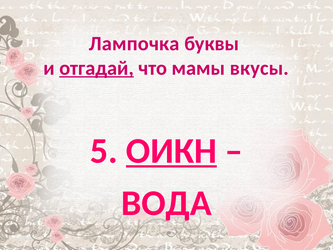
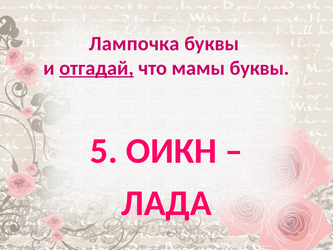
мамы вкусы: вкусы -> буквы
ОИКН underline: present -> none
ВОДА: ВОДА -> ЛАДА
